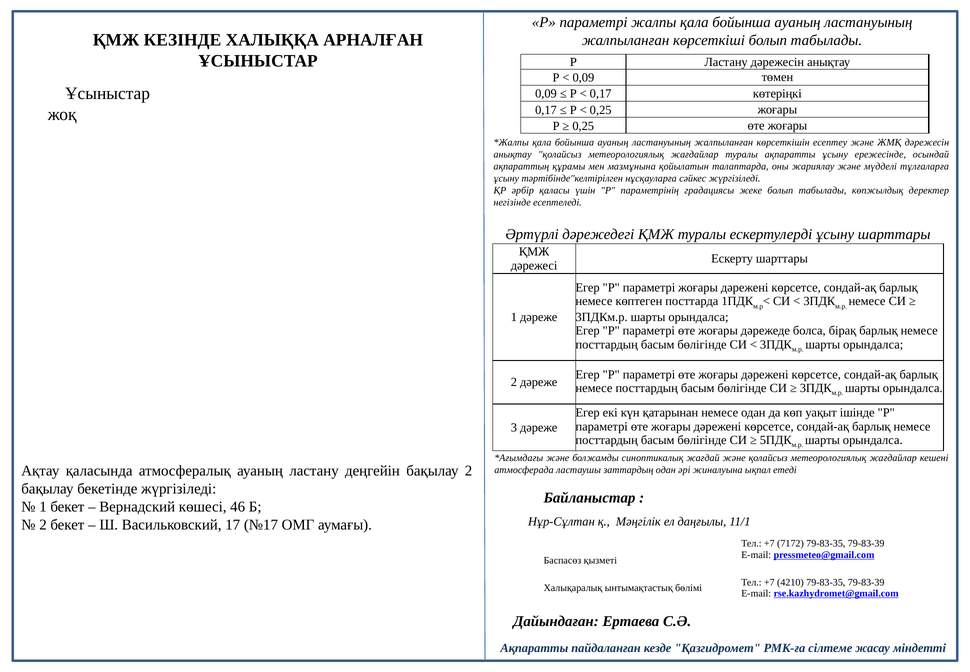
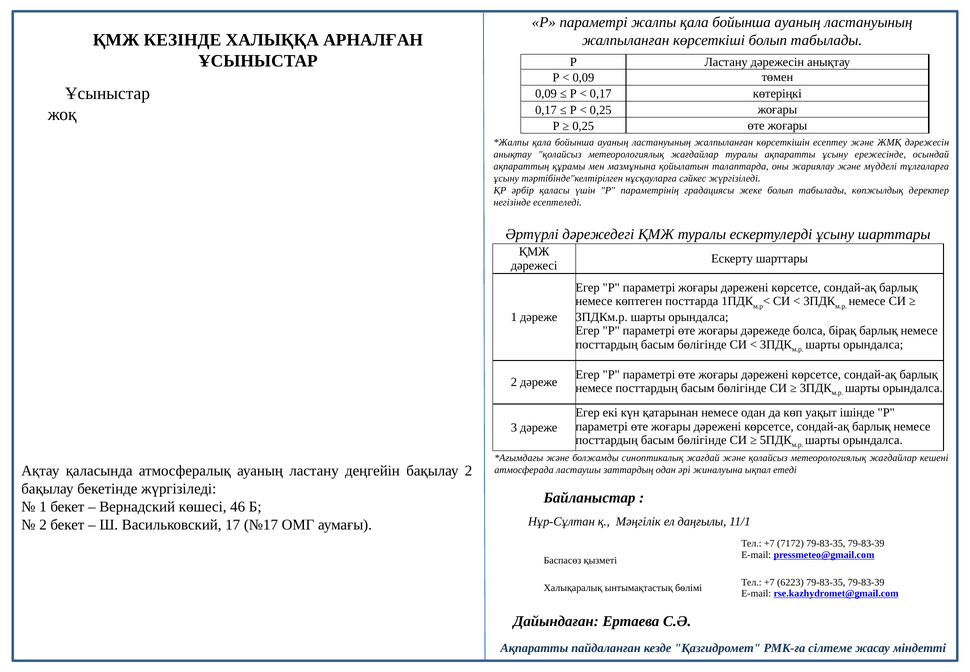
4210: 4210 -> 6223
